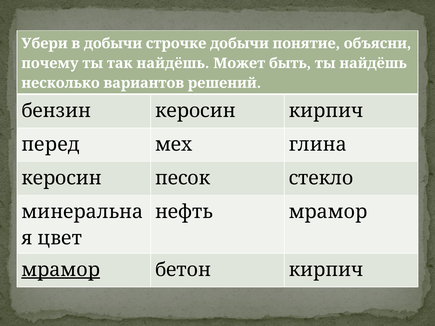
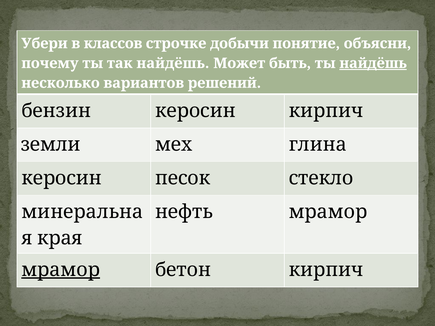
в добычи: добычи -> классов
найдёшь at (373, 63) underline: none -> present
перед: перед -> земли
цвет: цвет -> края
